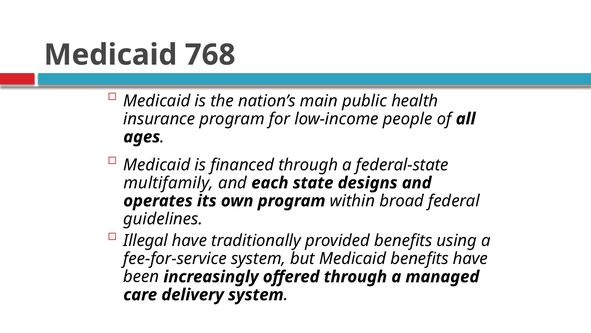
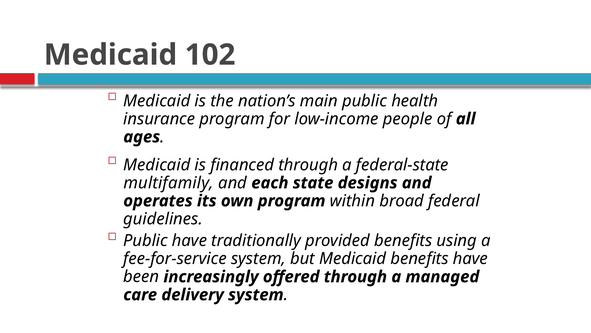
768: 768 -> 102
Illegal at (146, 240): Illegal -> Public
